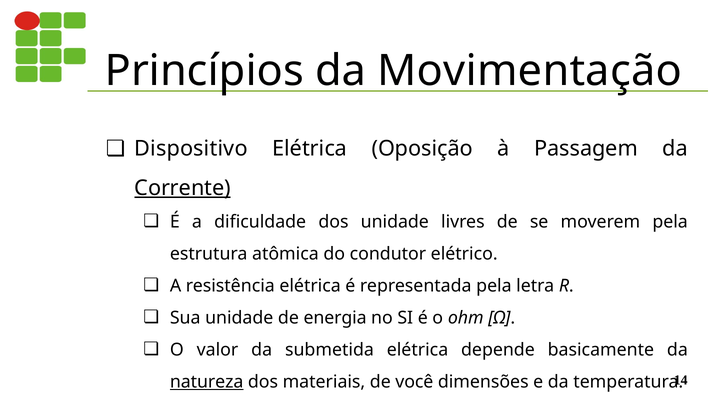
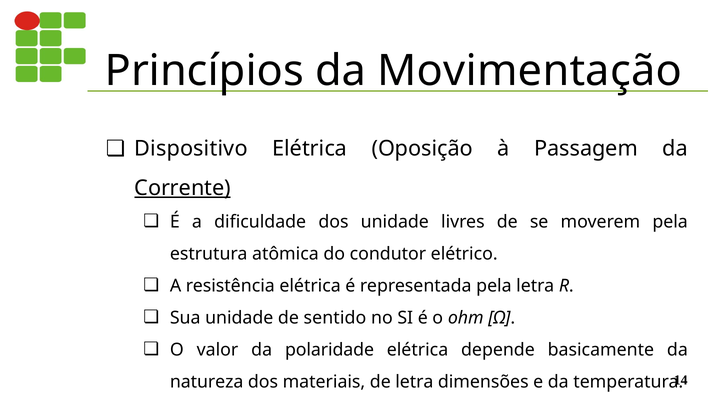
energia: energia -> sentido
submetida: submetida -> polaridade
natureza underline: present -> none
de você: você -> letra
